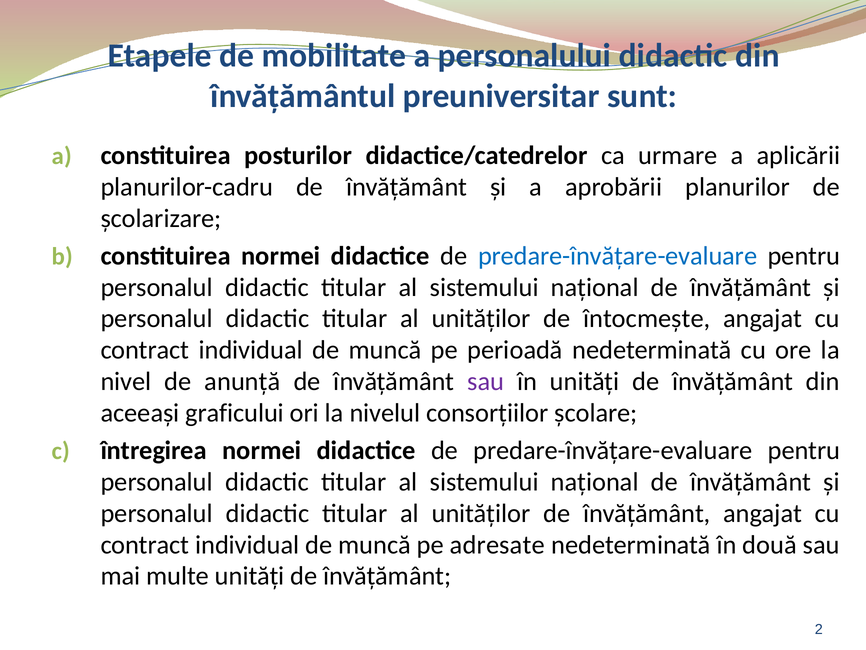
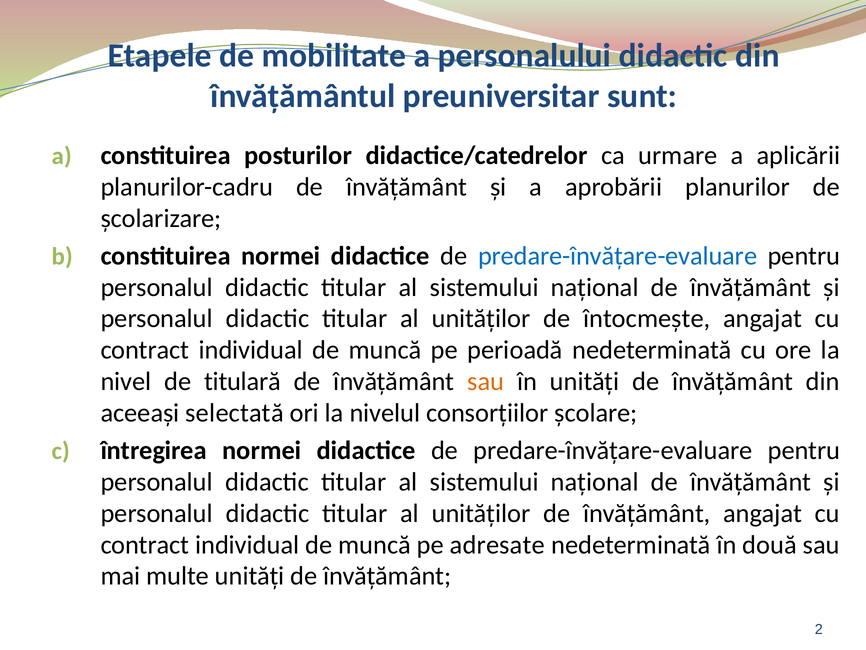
anunţă: anunţă -> titulară
sau at (486, 381) colour: purple -> orange
graficului: graficului -> selectată
